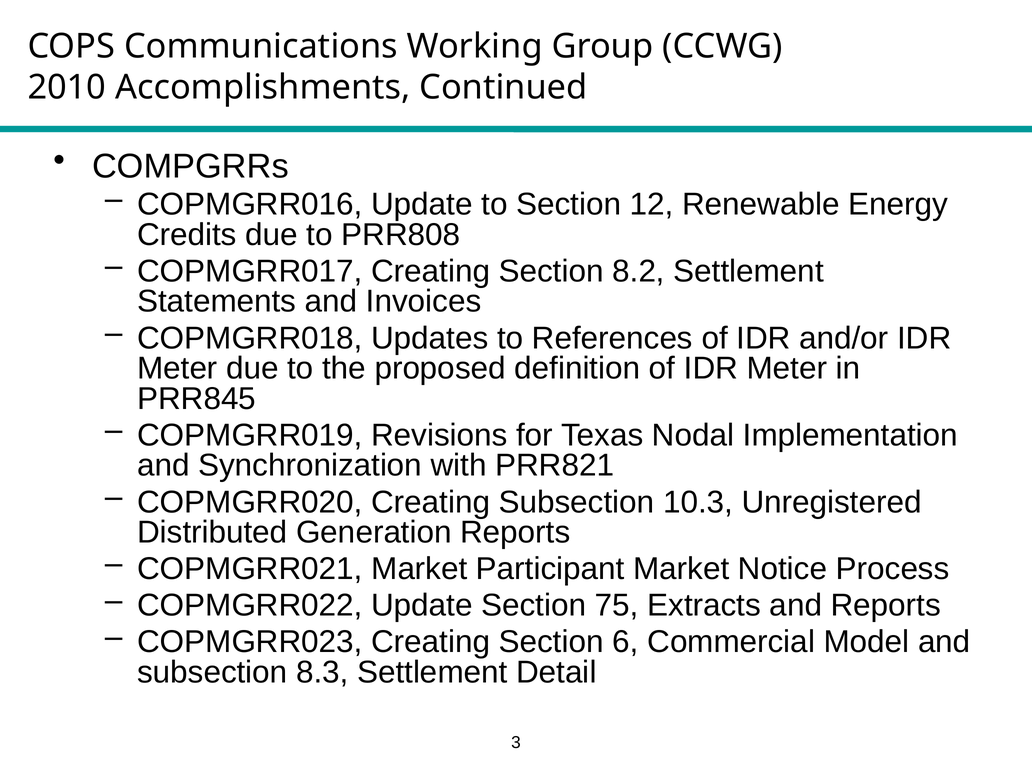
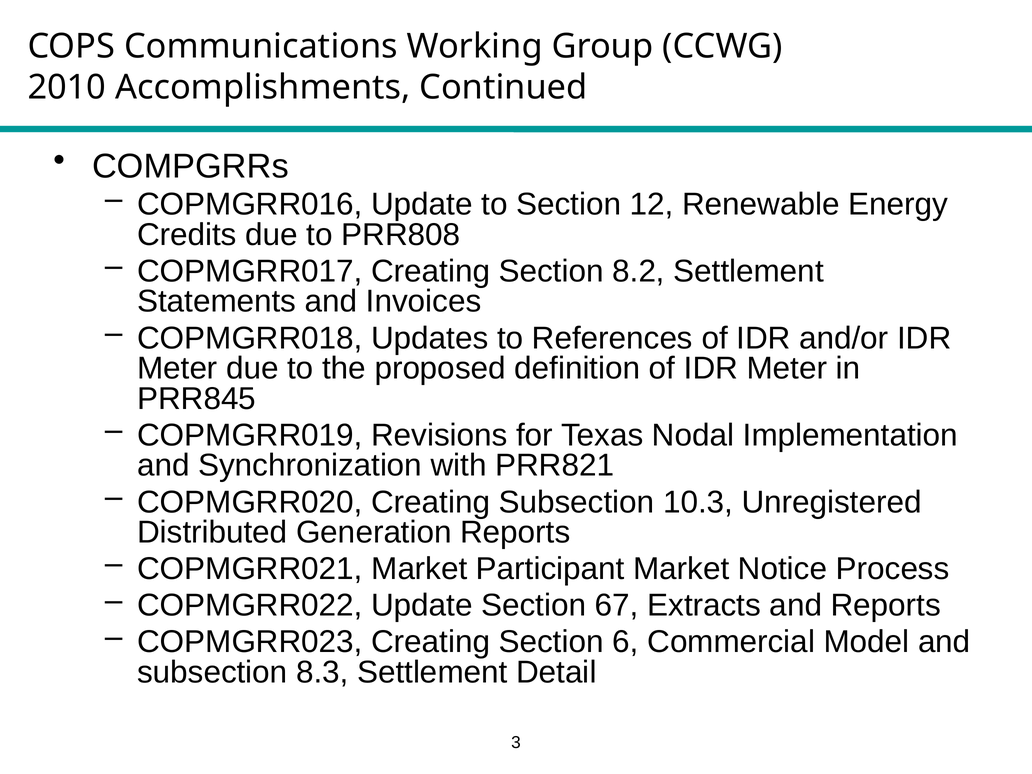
75: 75 -> 67
